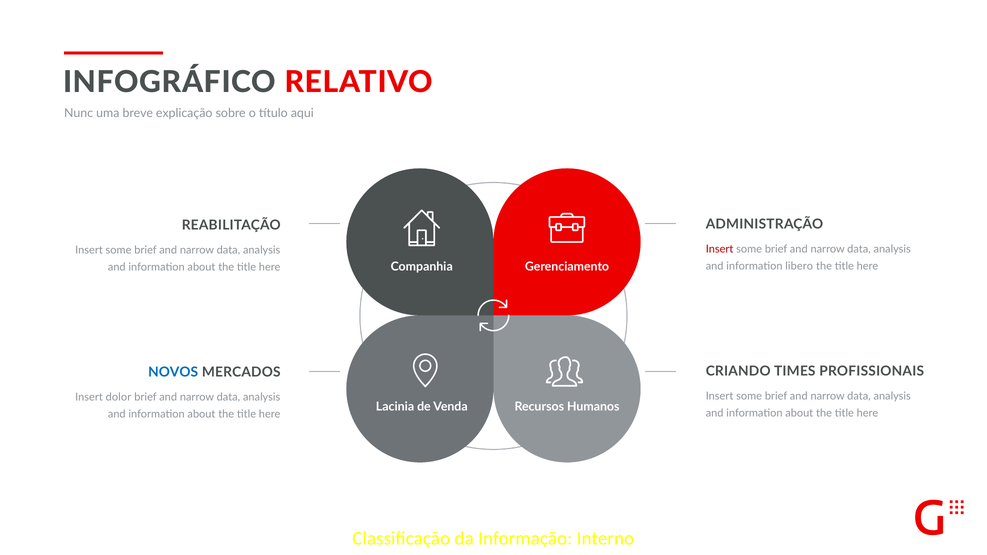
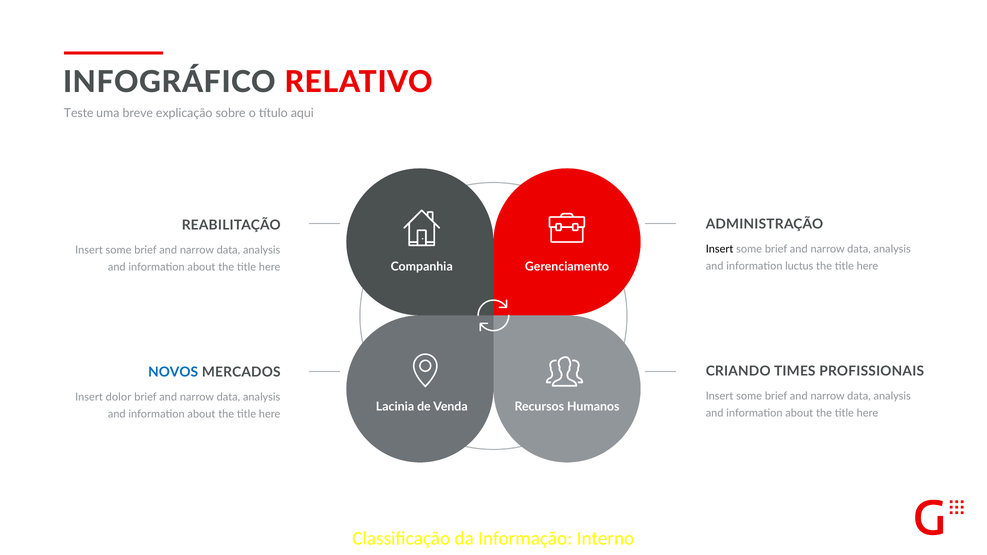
Nunc: Nunc -> Teste
Insert at (720, 249) colour: red -> black
libero: libero -> luctus
